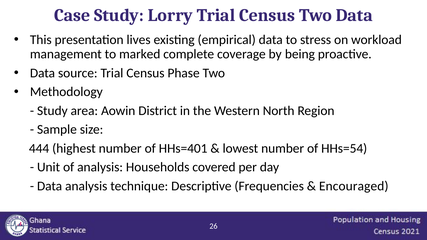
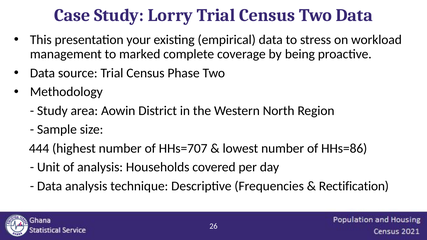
lives: lives -> your
HHs=401: HHs=401 -> HHs=707
HHs=54: HHs=54 -> HHs=86
Encouraged: Encouraged -> Rectification
